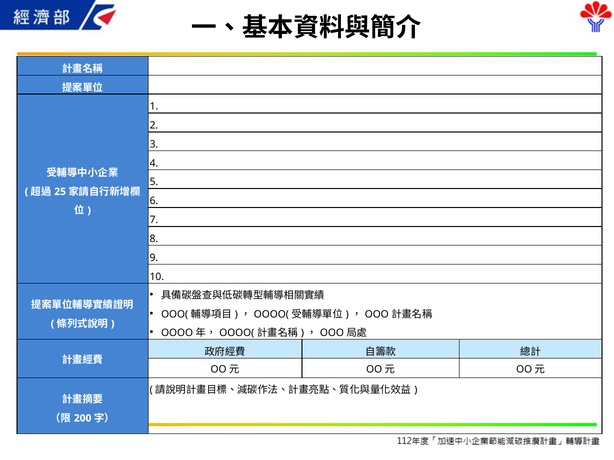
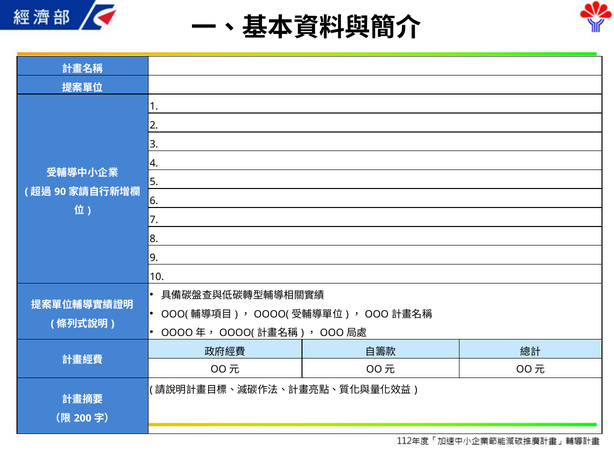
25: 25 -> 90
